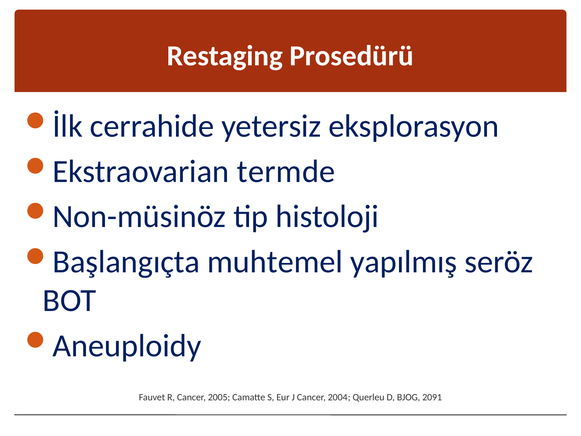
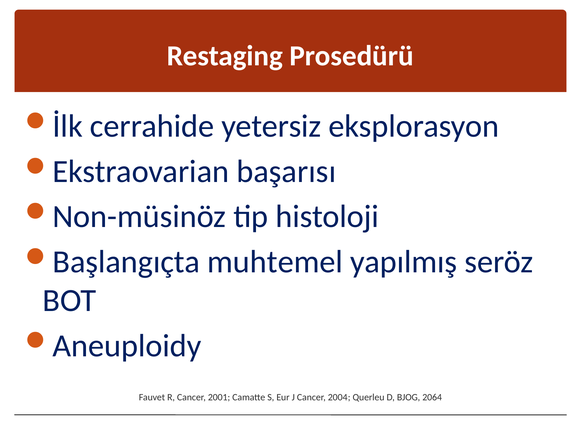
termde: termde -> başarısı
2005: 2005 -> 2001
2091: 2091 -> 2064
